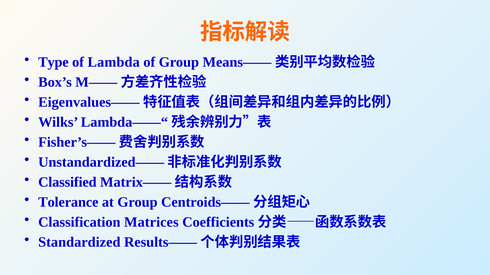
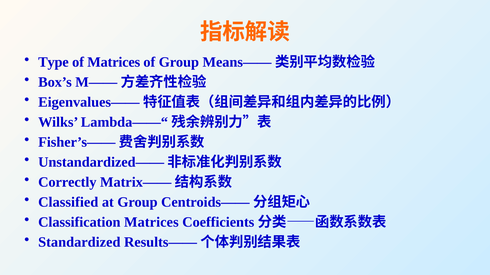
of Lambda: Lambda -> Matrices
Classified: Classified -> Correctly
Tolerance: Tolerance -> Classified
